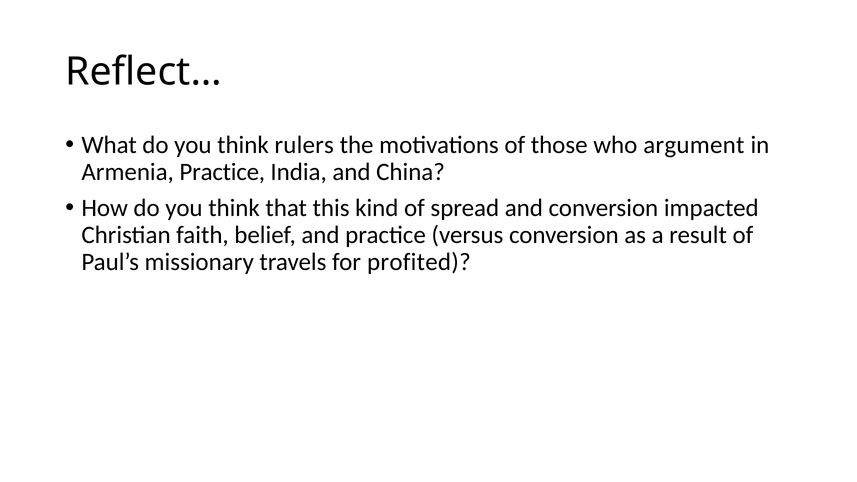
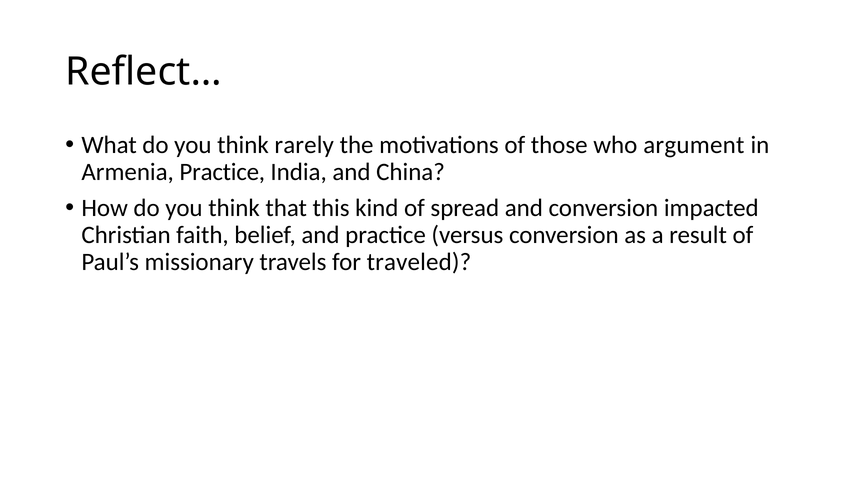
rulers: rulers -> rarely
profited: profited -> traveled
